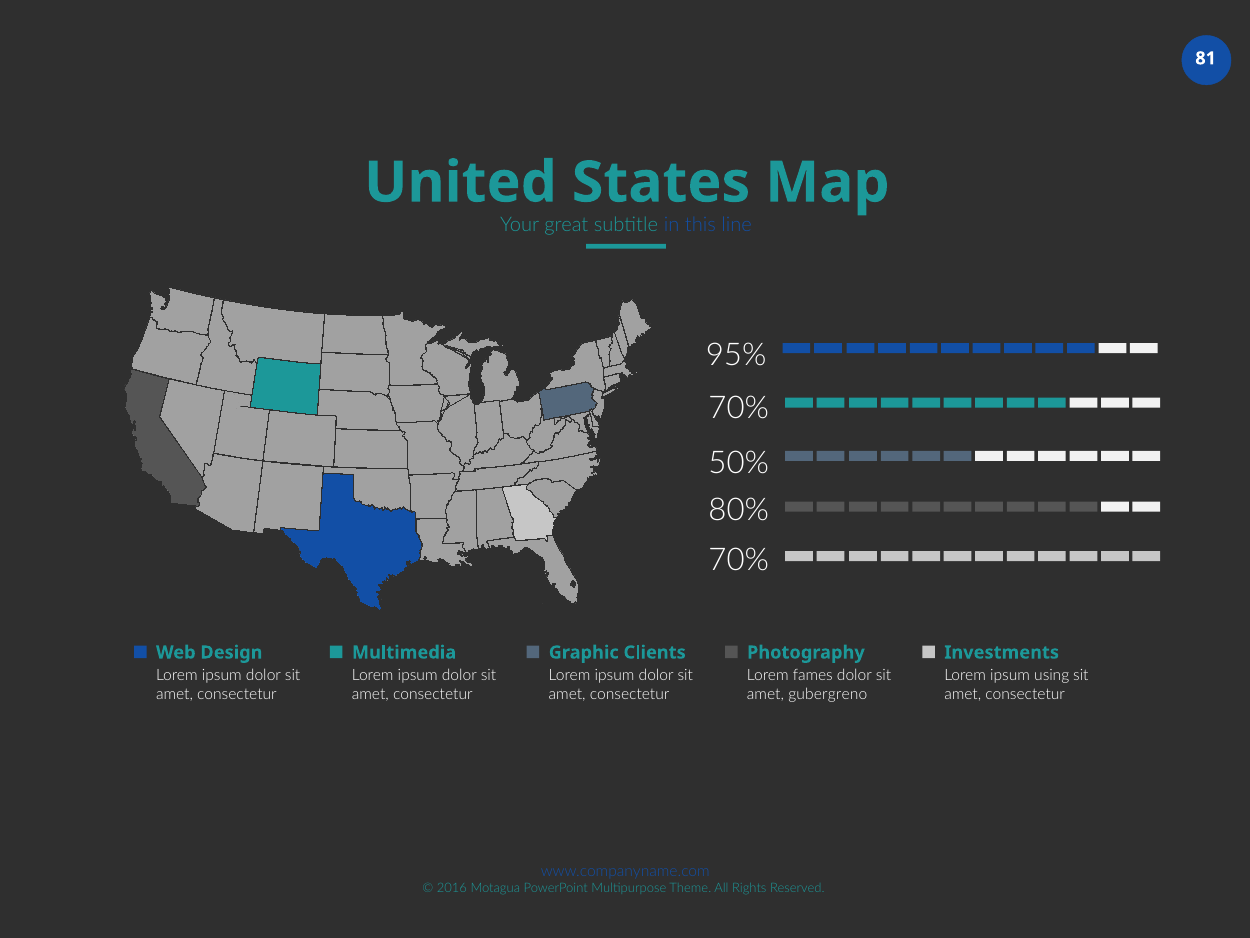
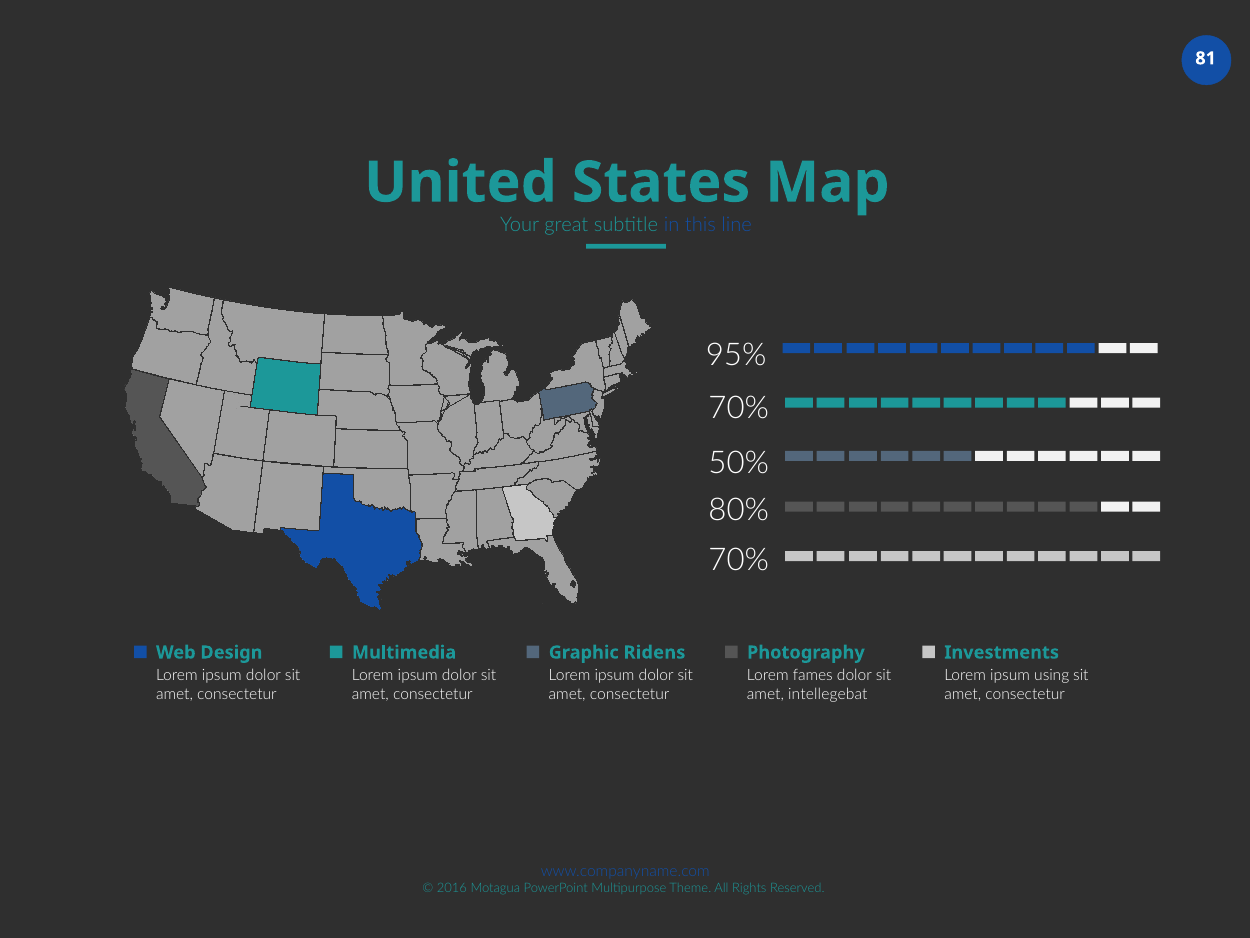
Clients: Clients -> Ridens
gubergreno: gubergreno -> intellegebat
